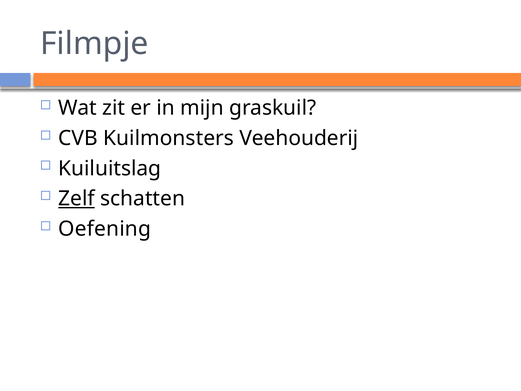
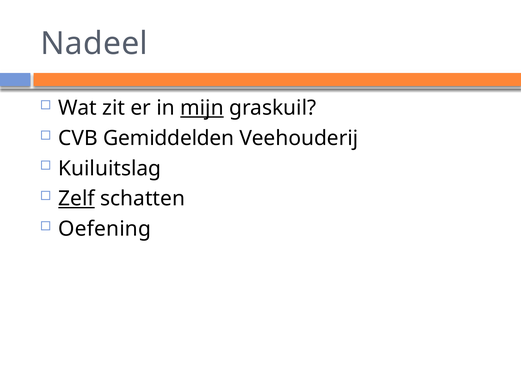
Filmpje: Filmpje -> Nadeel
mijn underline: none -> present
Kuilmonsters: Kuilmonsters -> Gemiddelden
